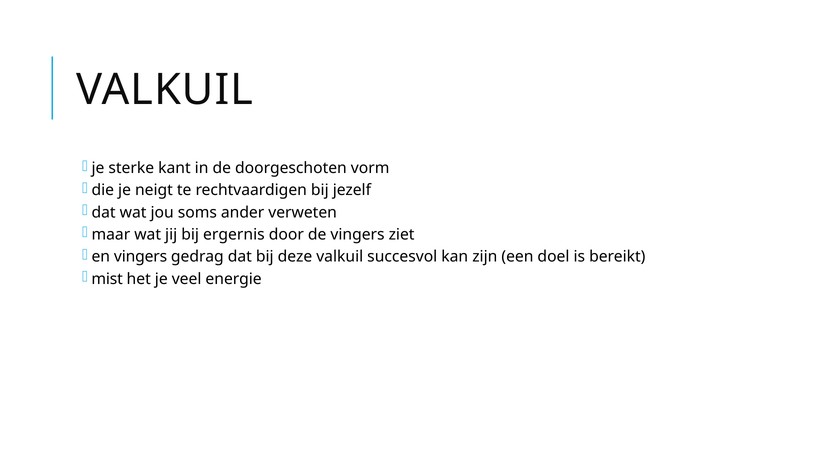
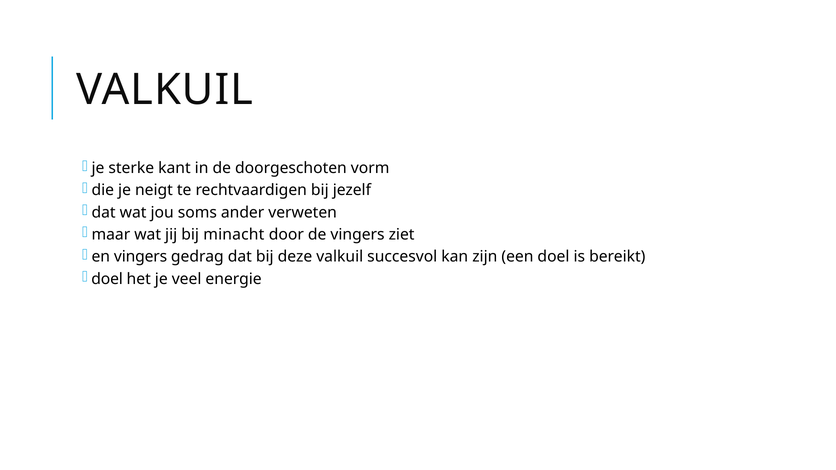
ergernis: ergernis -> minacht
mist at (107, 279): mist -> doel
